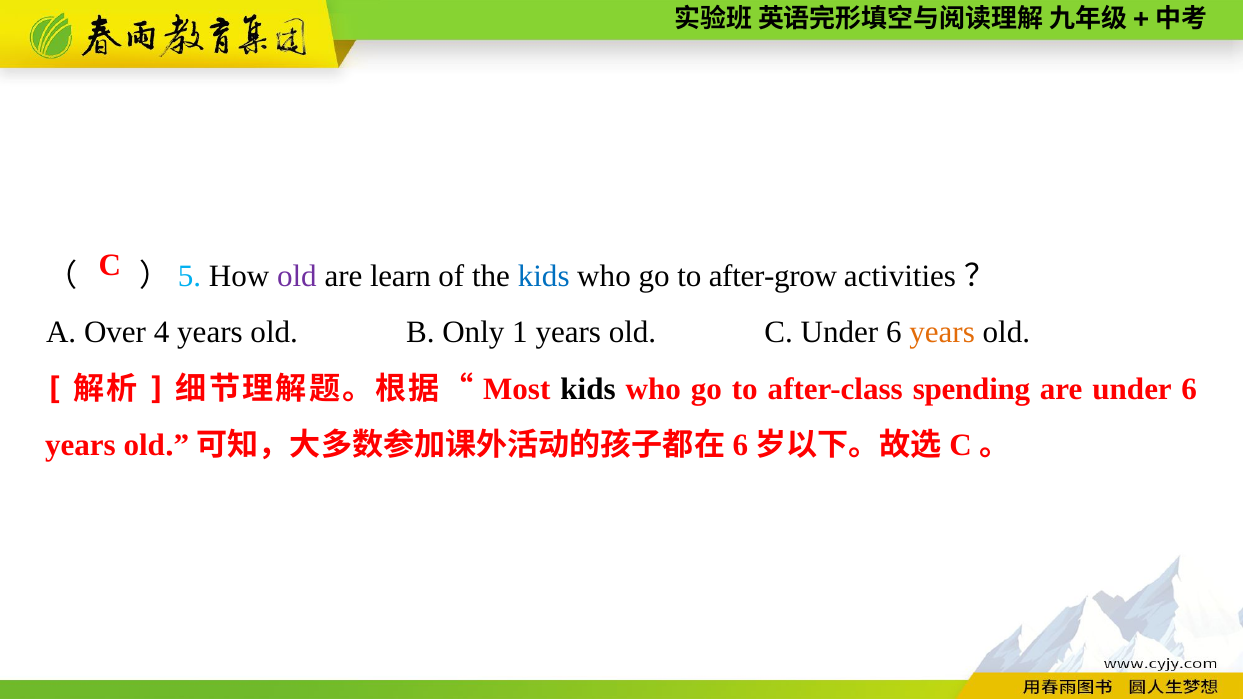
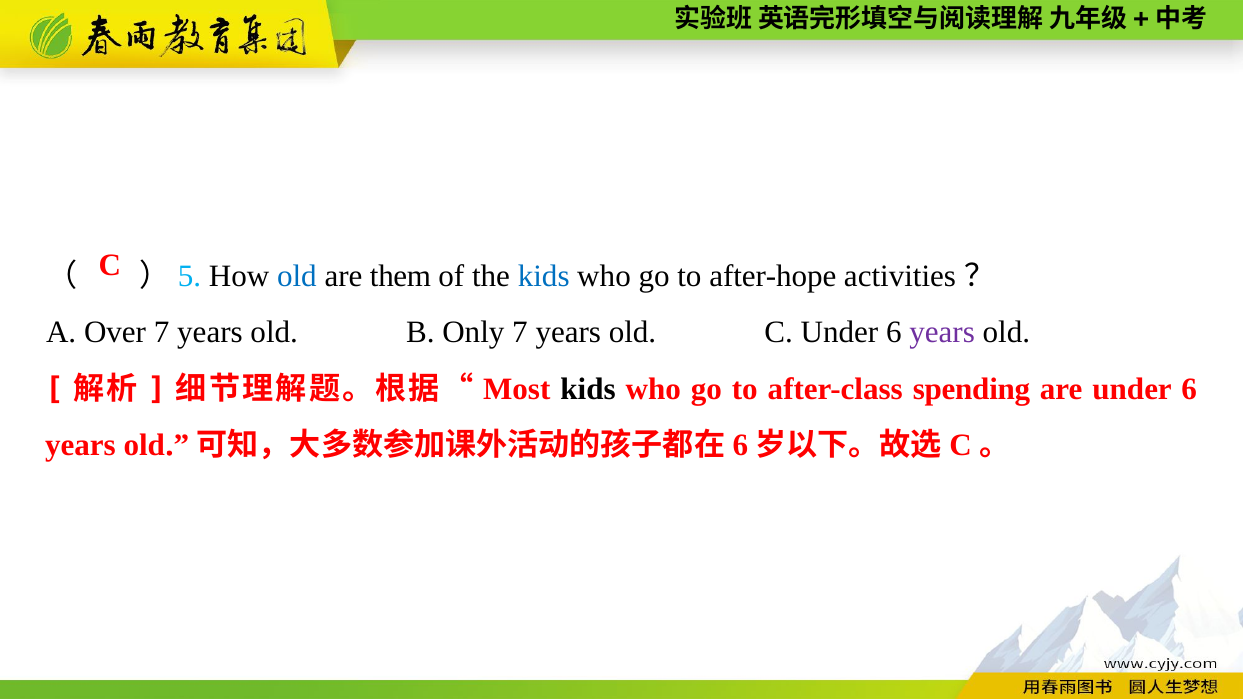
old at (297, 276) colour: purple -> blue
learn: learn -> them
after-grow: after-grow -> after-hope
Over 4: 4 -> 7
Only 1: 1 -> 7
years at (942, 332) colour: orange -> purple
